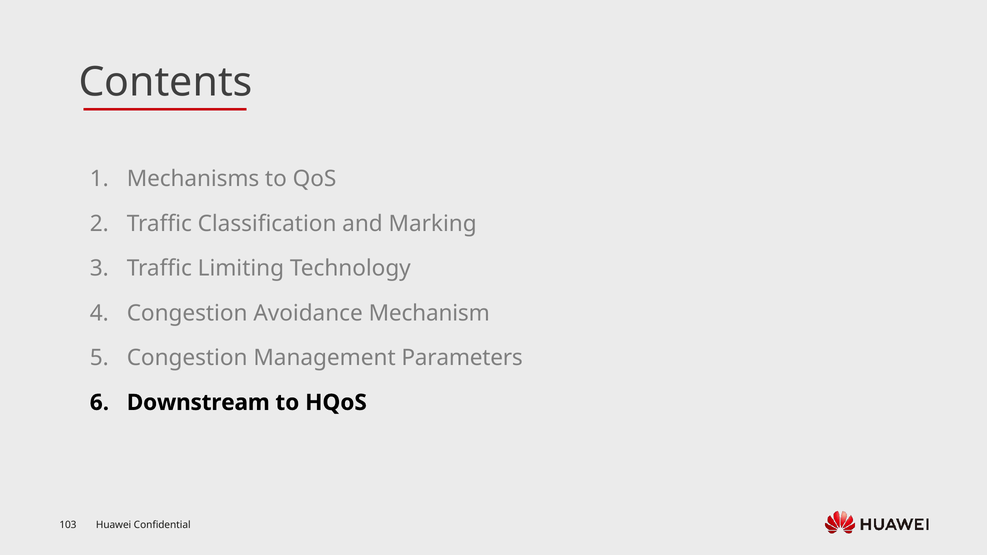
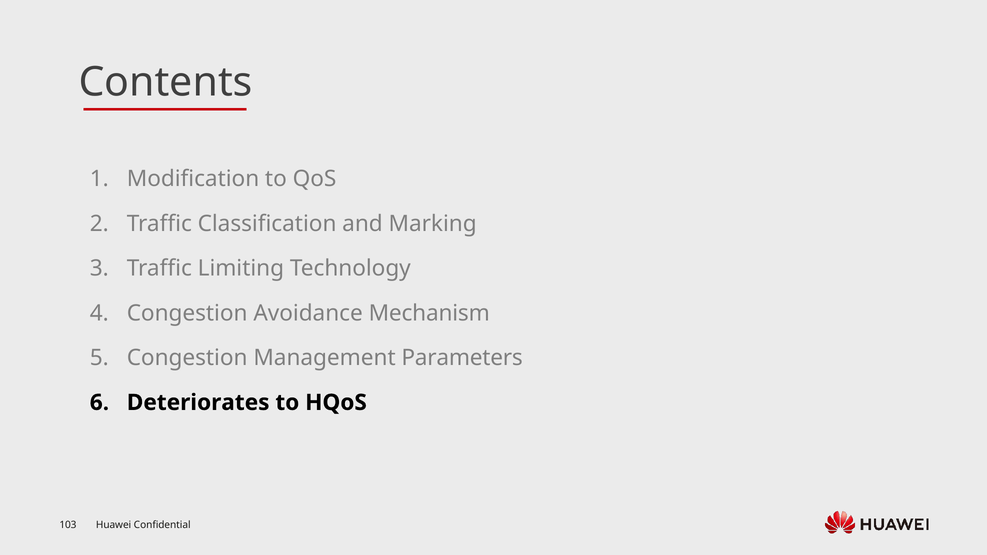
Mechanisms: Mechanisms -> Modification
Downstream: Downstream -> Deteriorates
